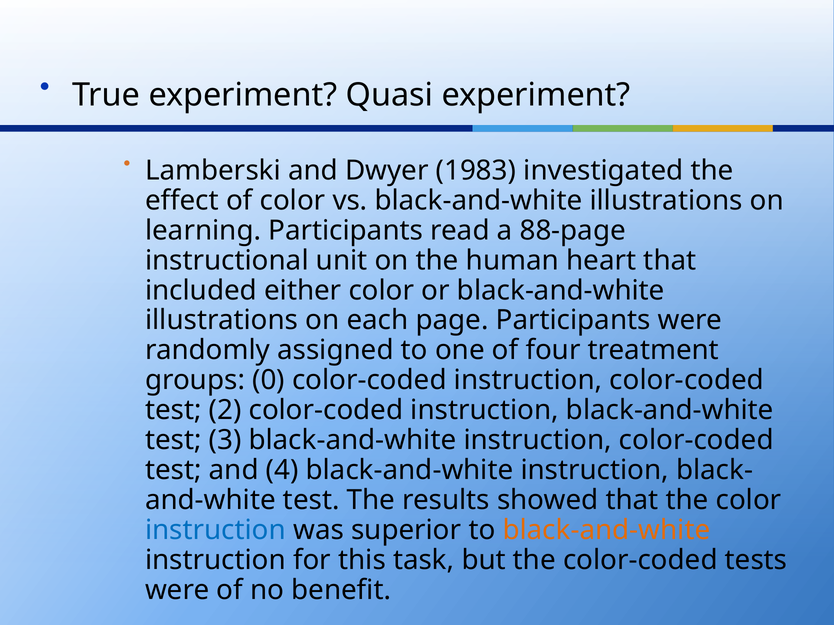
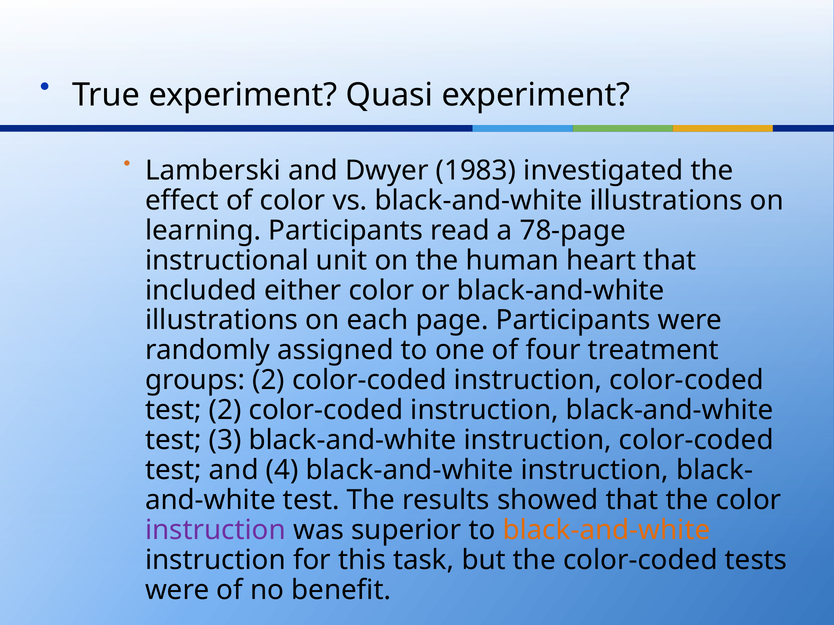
88-page: 88-page -> 78-page
groups 0: 0 -> 2
instruction at (216, 531) colour: blue -> purple
